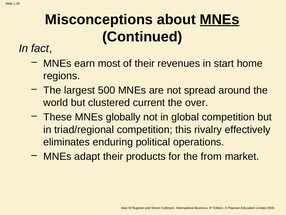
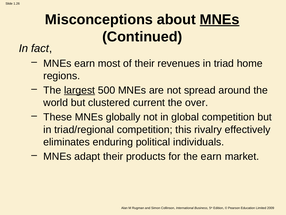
start: start -> triad
largest underline: none -> present
operations: operations -> individuals
the from: from -> earn
